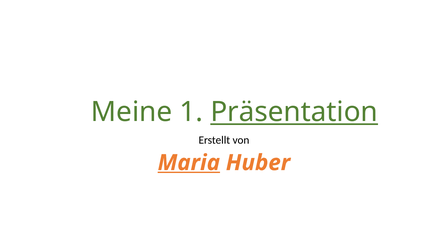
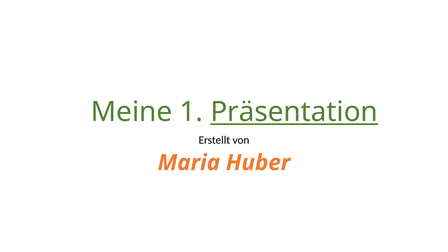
Maria underline: present -> none
